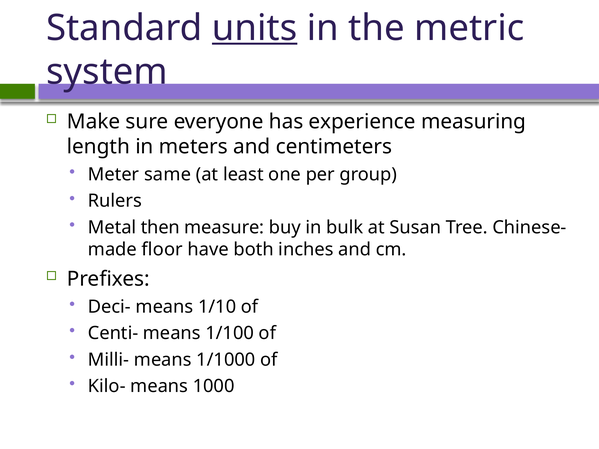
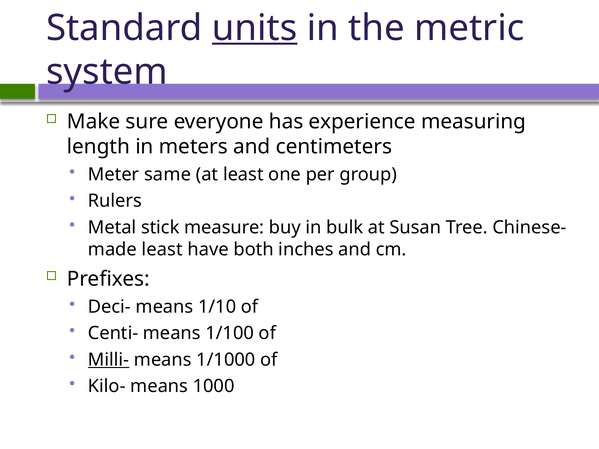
then: then -> stick
floor at (162, 250): floor -> least
Milli- underline: none -> present
